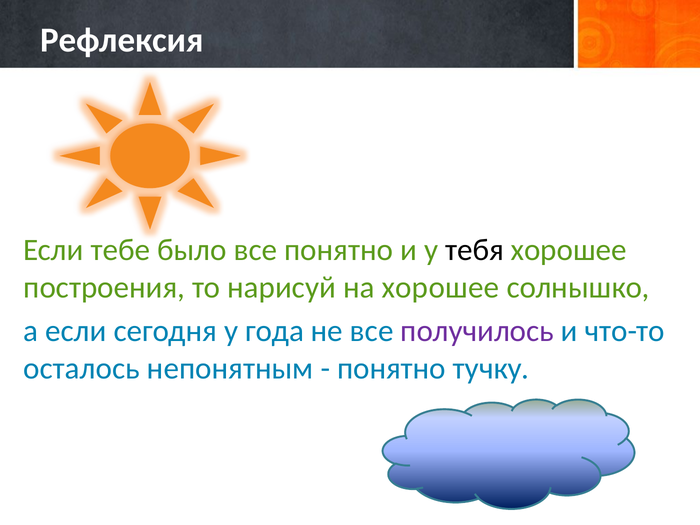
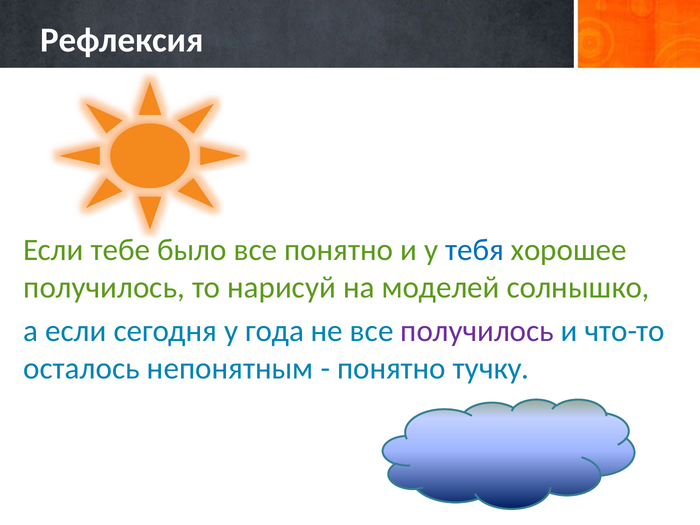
тебя colour: black -> blue
построения at (104, 287): построения -> получилось
на хорошее: хорошее -> моделей
